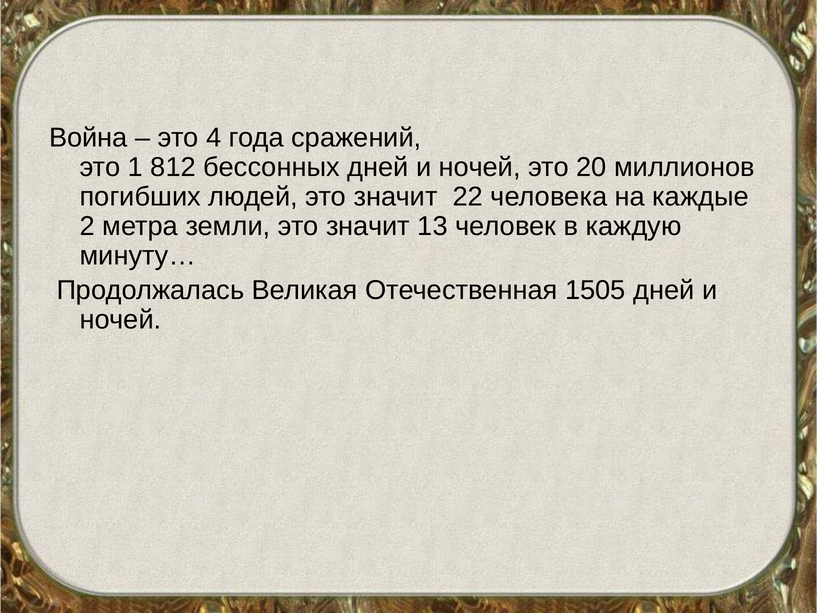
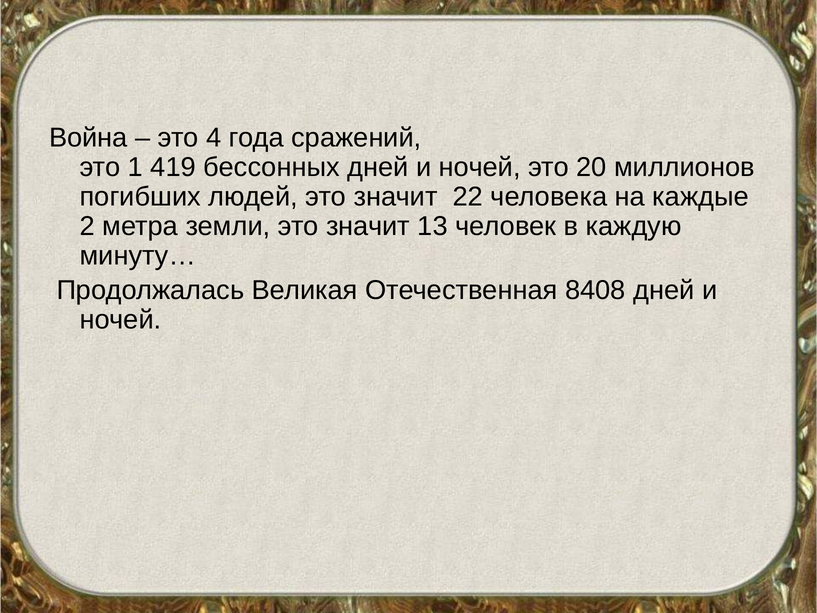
812: 812 -> 419
1505: 1505 -> 8408
